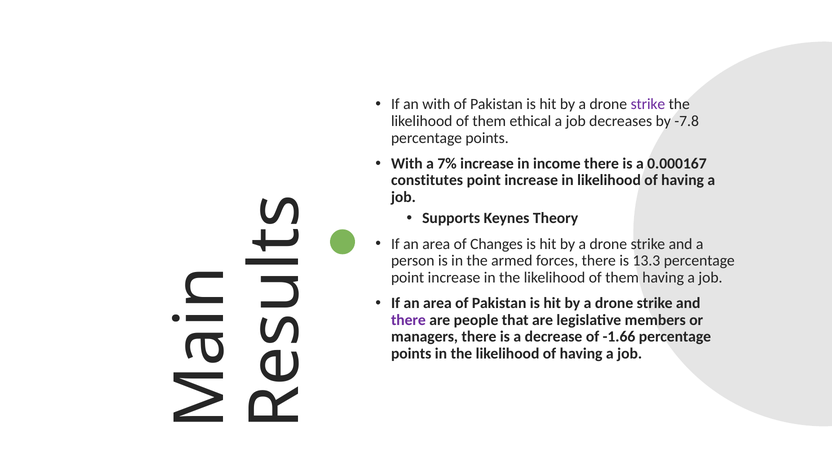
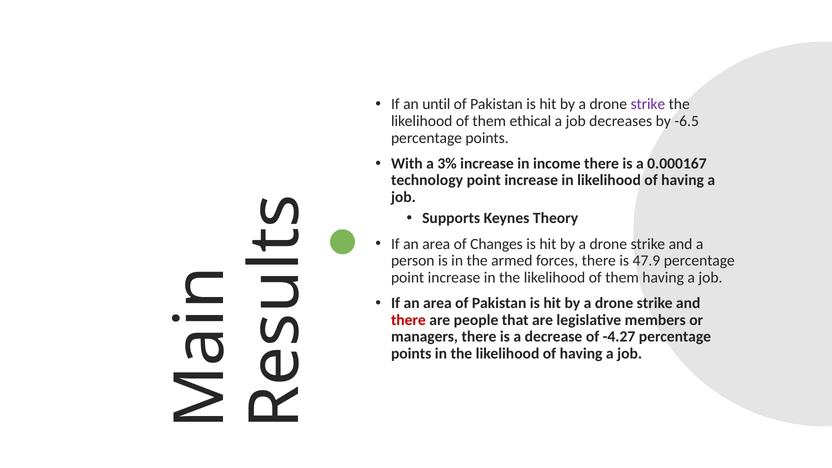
an with: with -> until
-7.8: -7.8 -> -6.5
7%: 7% -> 3%
constitutes: constitutes -> technology
13.3: 13.3 -> 47.9
there at (408, 320) colour: purple -> red
-1.66: -1.66 -> -4.27
